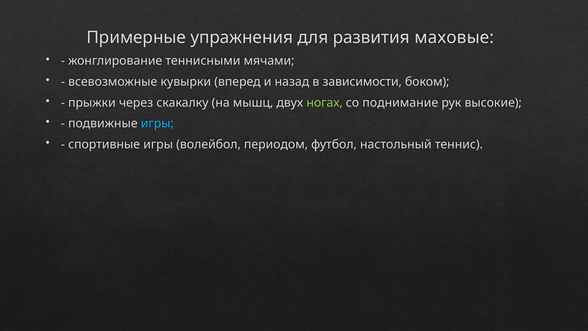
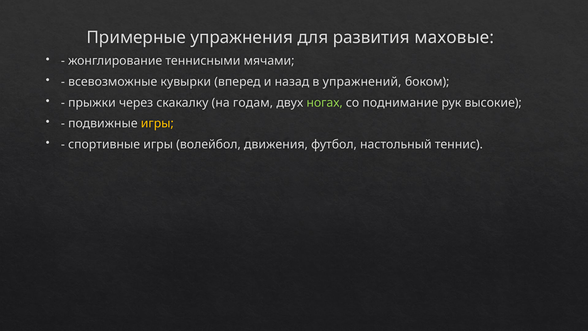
зависимости: зависимости -> упражнений
мышц: мышц -> годам
игры at (157, 123) colour: light blue -> yellow
периодом: периодом -> движения
